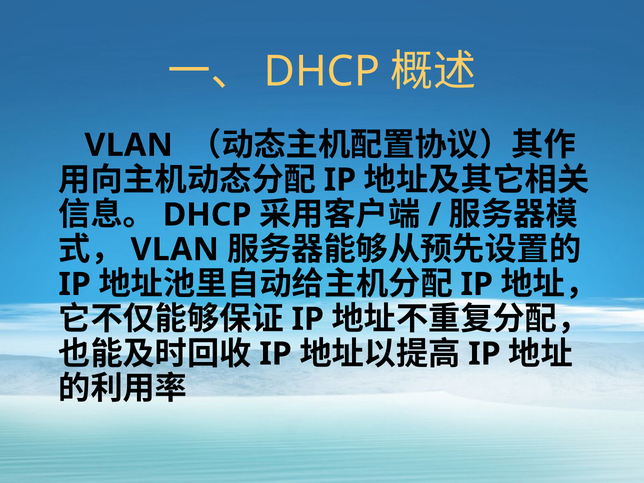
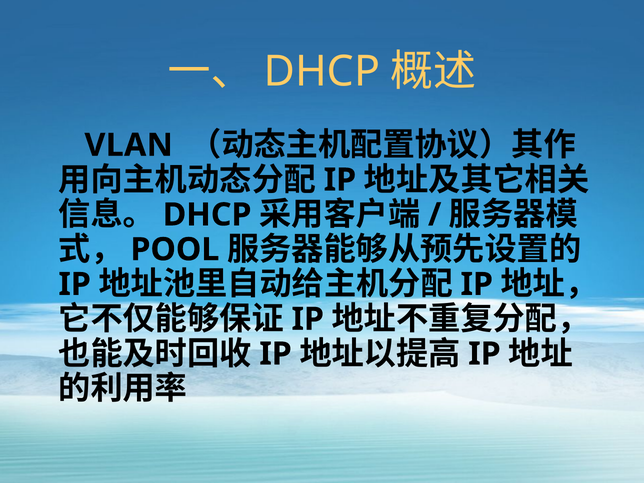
VLAN at (175, 250): VLAN -> POOL
